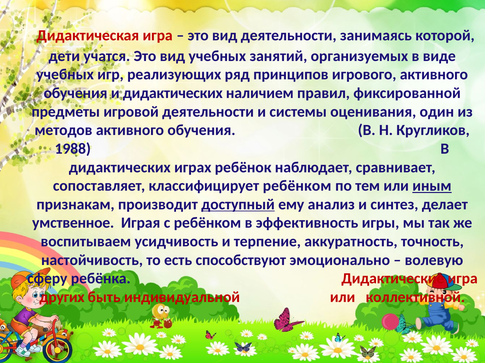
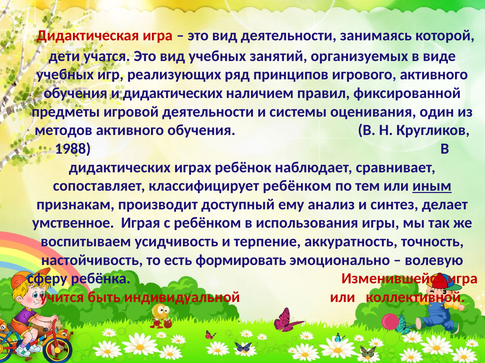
доступный underline: present -> none
эффективность: эффективность -> использования
способствуют: способствуют -> формировать
Дидактические: Дидактические -> Изменившейся
других: других -> учится
